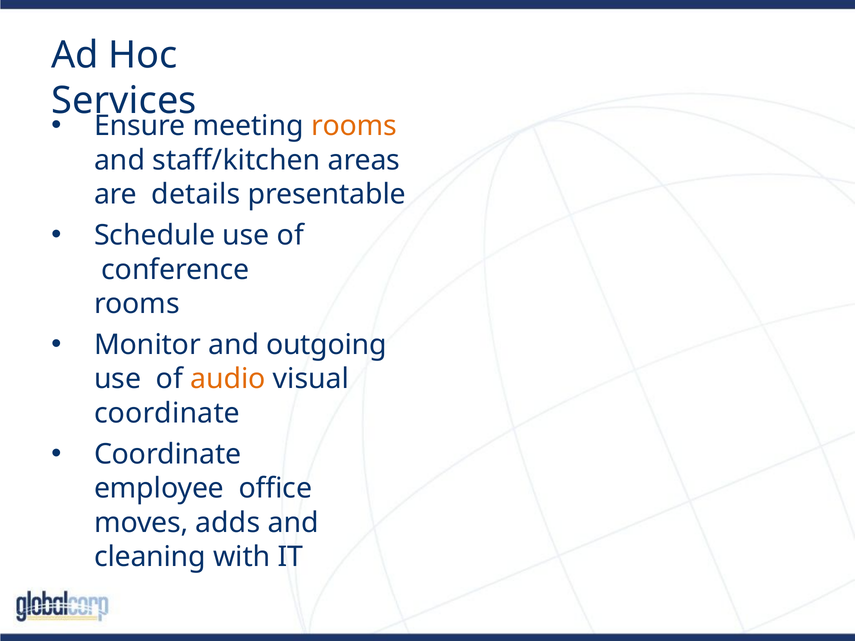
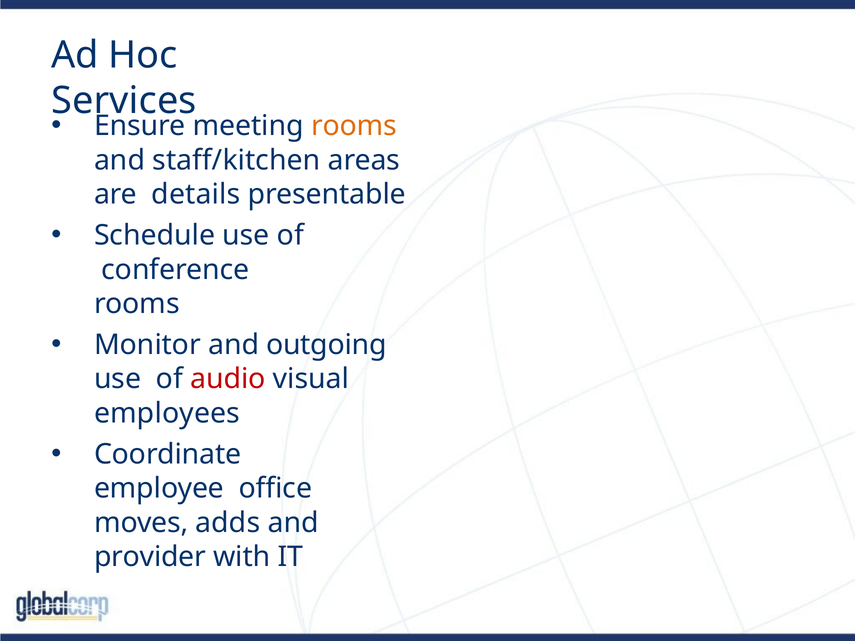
audio colour: orange -> red
coordinate at (167, 413): coordinate -> employees
cleaning: cleaning -> provider
